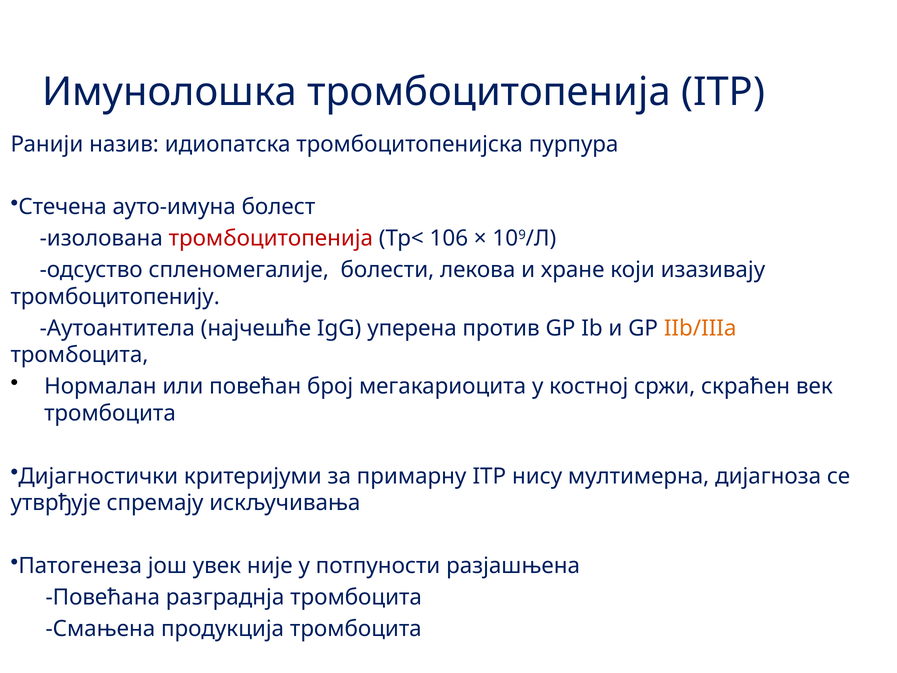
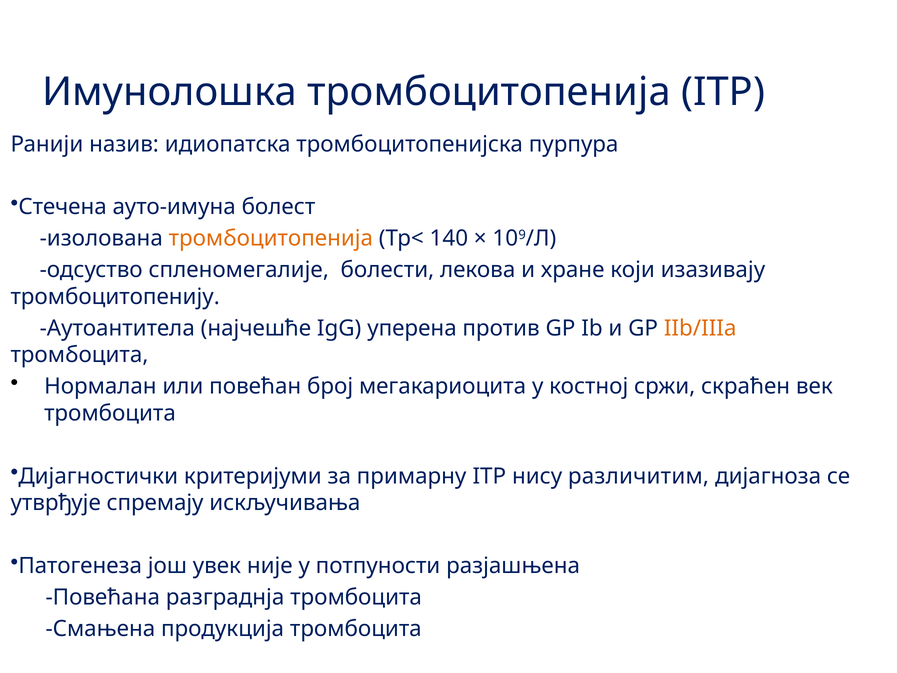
тромбоцитопенија at (271, 238) colour: red -> orange
106: 106 -> 140
мултимерна: мултимерна -> различитим
